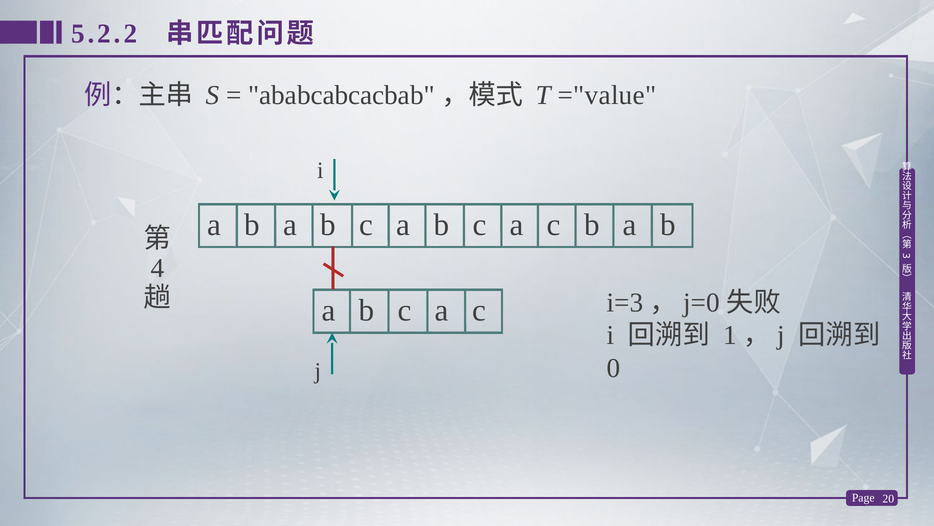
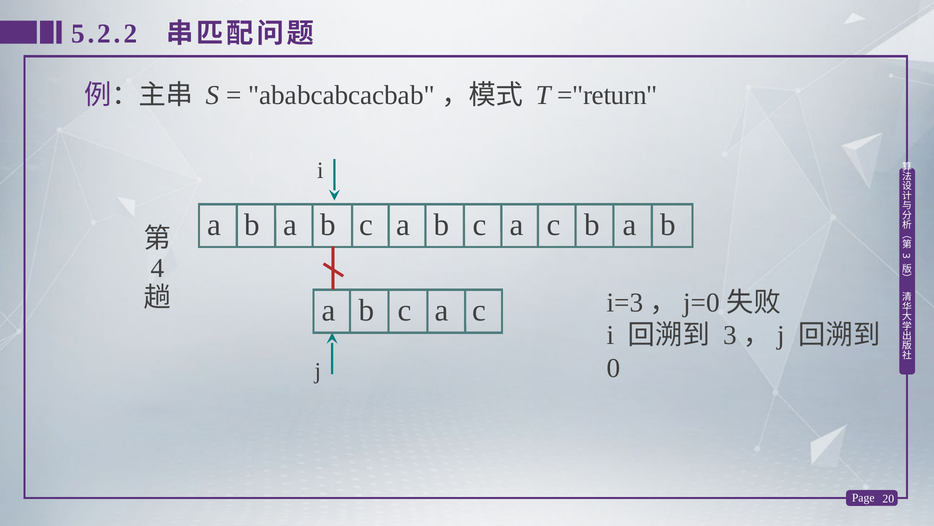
="value: ="value -> ="return
1 at (730, 335): 1 -> 3
